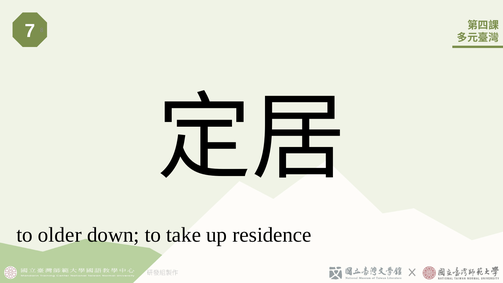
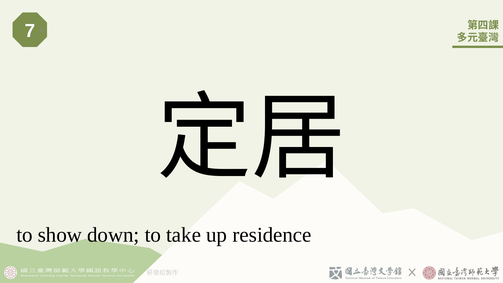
older: older -> show
